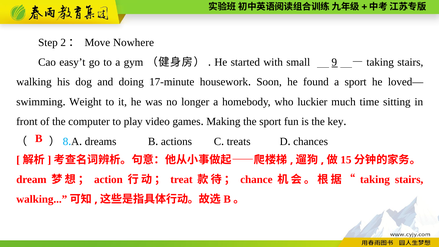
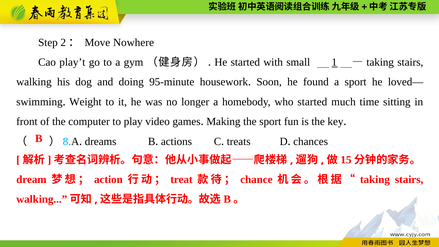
easy’t: easy’t -> play’t
9: 9 -> 1
17-minute: 17-minute -> 95-minute
who luckier: luckier -> started
